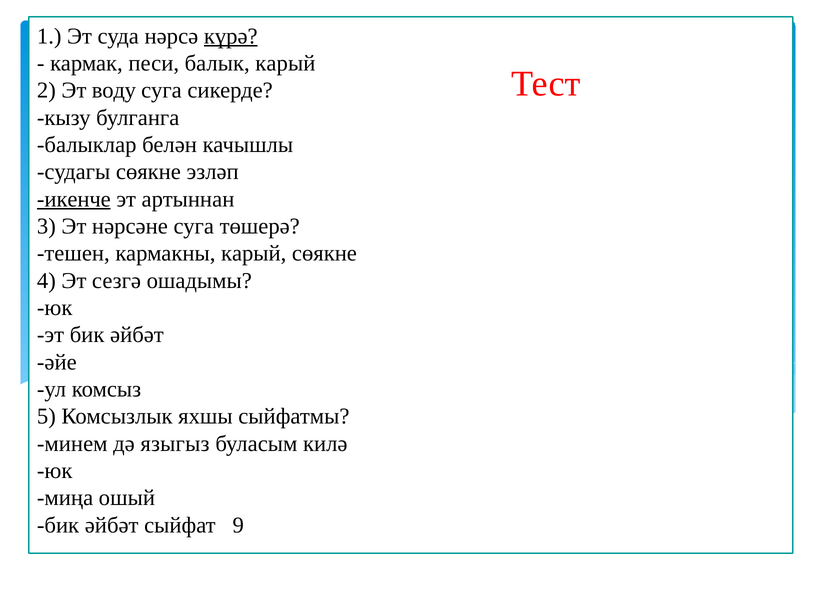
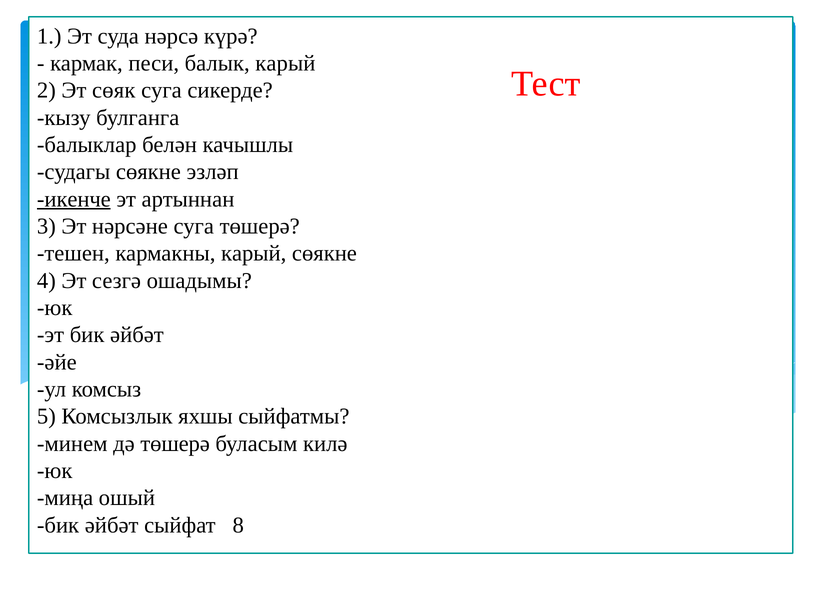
күрә underline: present -> none
воду: воду -> сөяк
дә языгыз: языгыз -> төшерә
9: 9 -> 8
